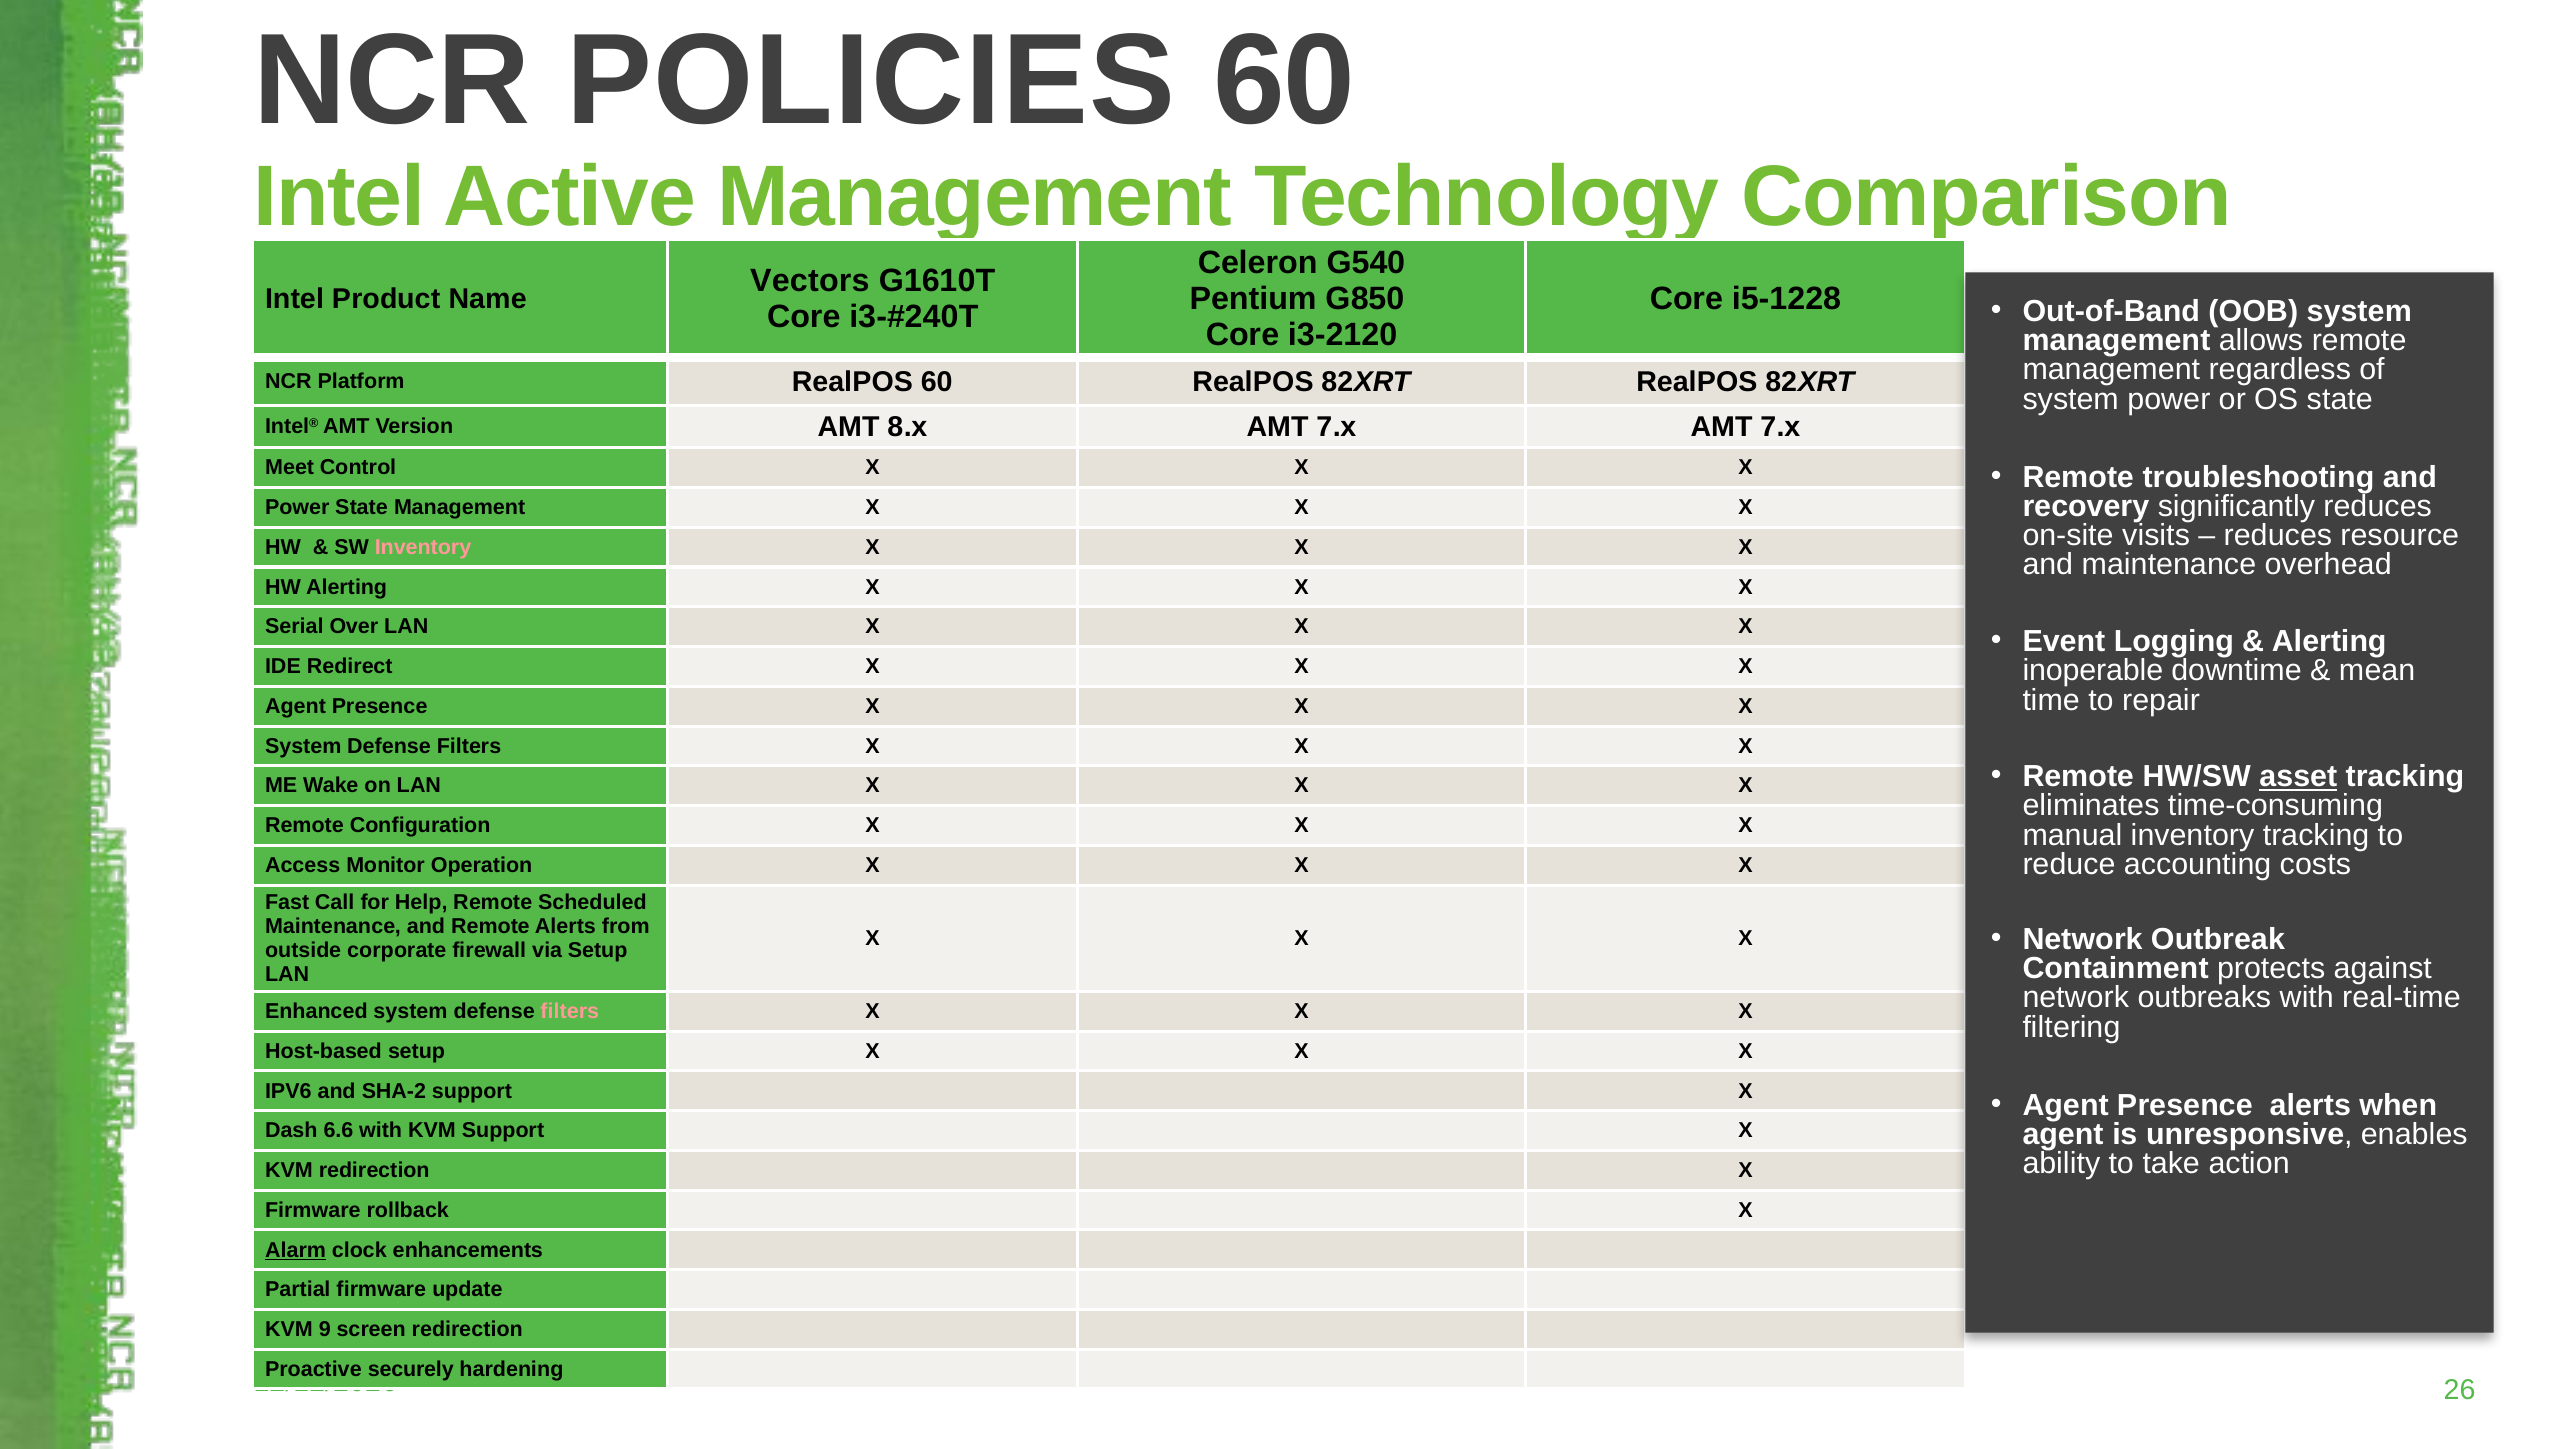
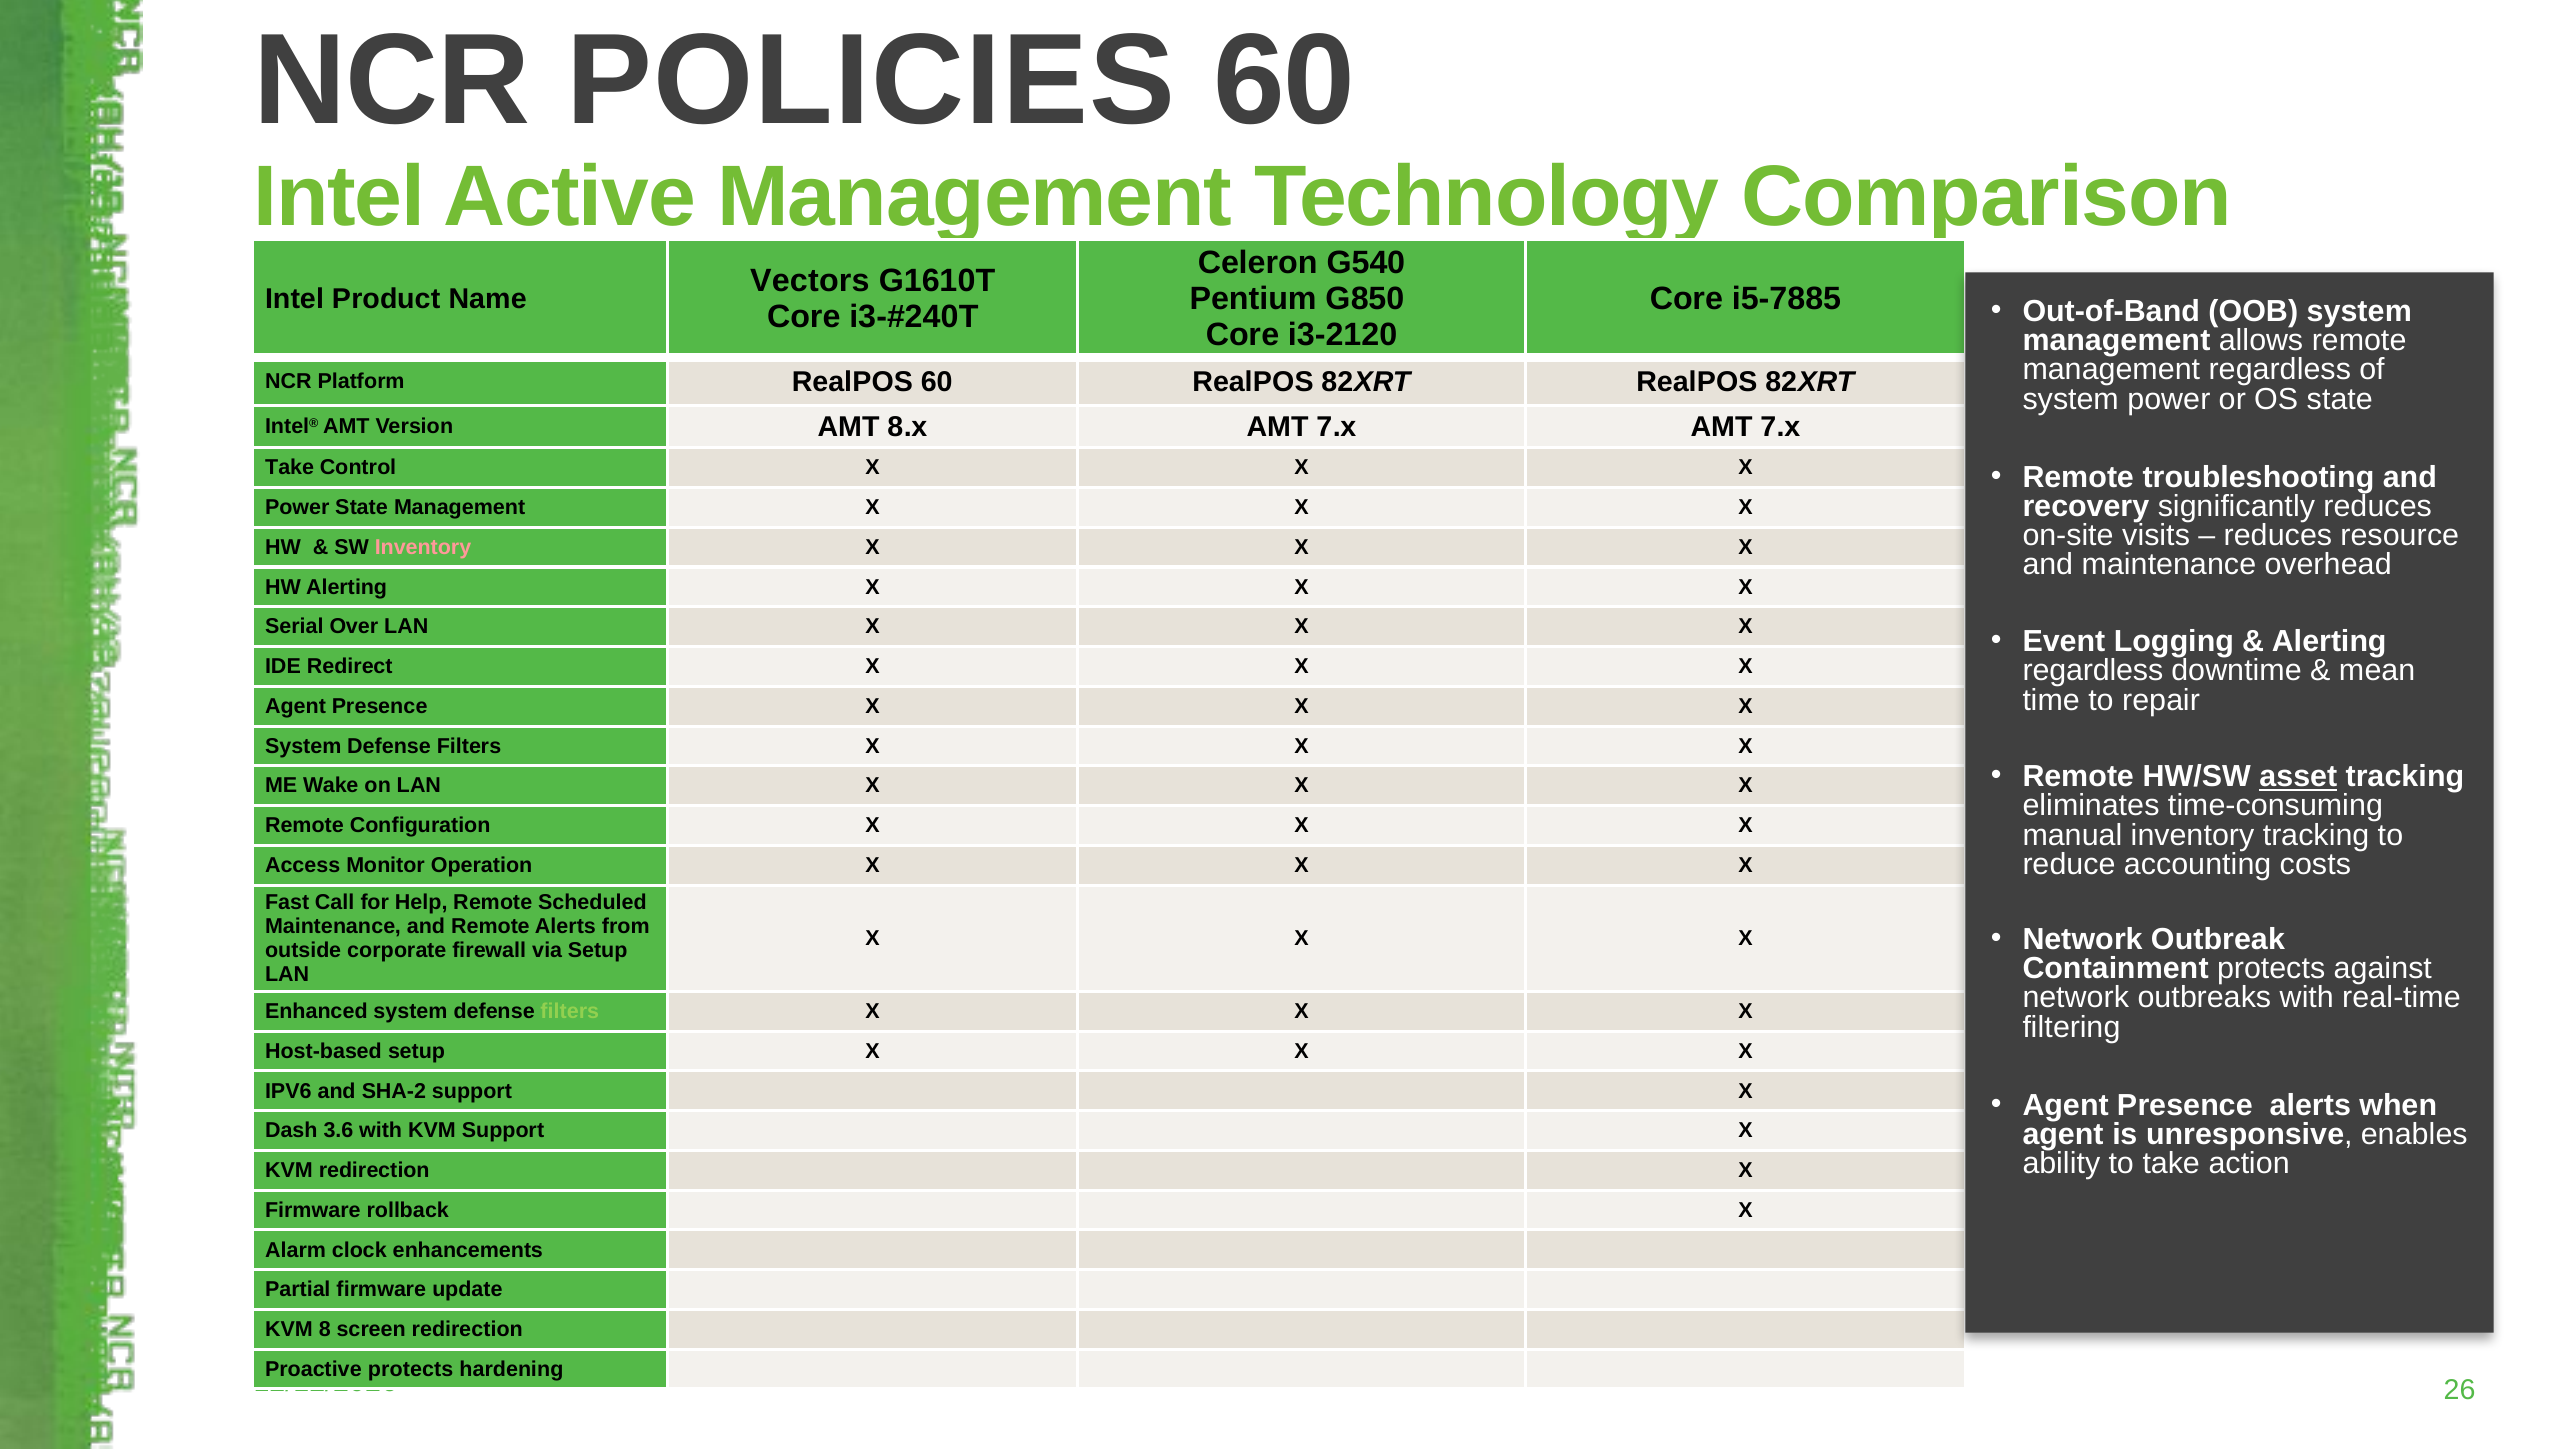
i5-1228: i5-1228 -> i5-7885
Meet at (290, 468): Meet -> Take
inoperable at (2093, 671): inoperable -> regardless
filters at (570, 1012) colour: pink -> light green
6.6: 6.6 -> 3.6
Alarm underline: present -> none
9: 9 -> 8
securely at (411, 1369): securely -> protects
